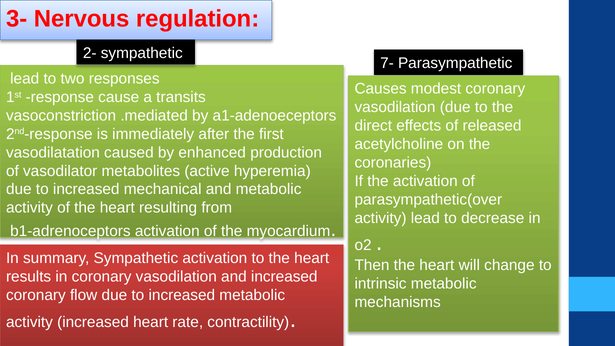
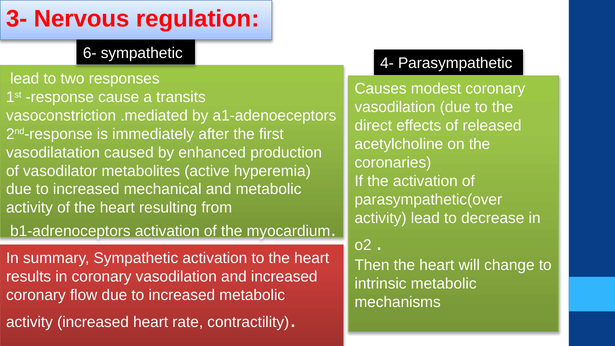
2-: 2- -> 6-
7-: 7- -> 4-
